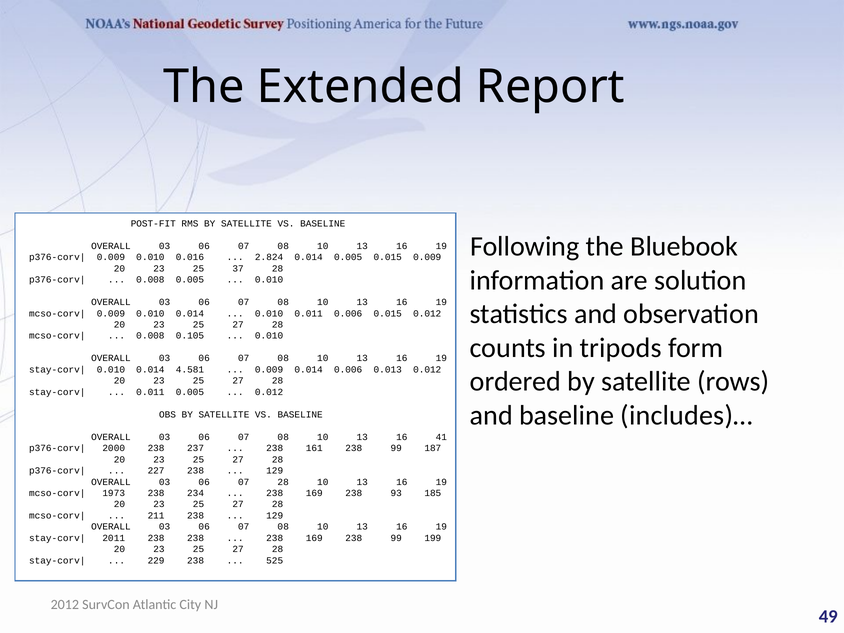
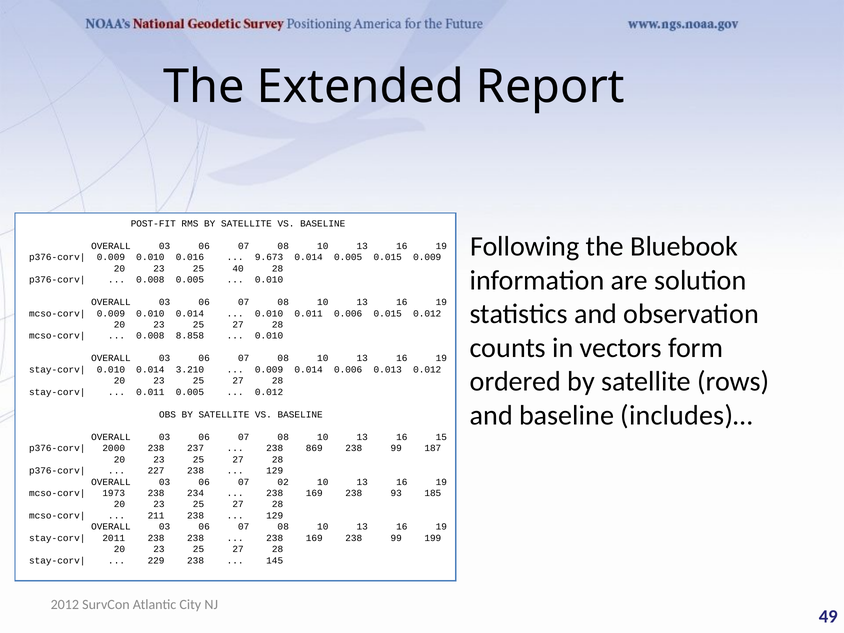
2.824: 2.824 -> 9.673
37: 37 -> 40
0.105: 0.105 -> 8.858
tripods: tripods -> vectors
4.581: 4.581 -> 3.210
41: 41 -> 15
161: 161 -> 869
07 28: 28 -> 02
525: 525 -> 145
